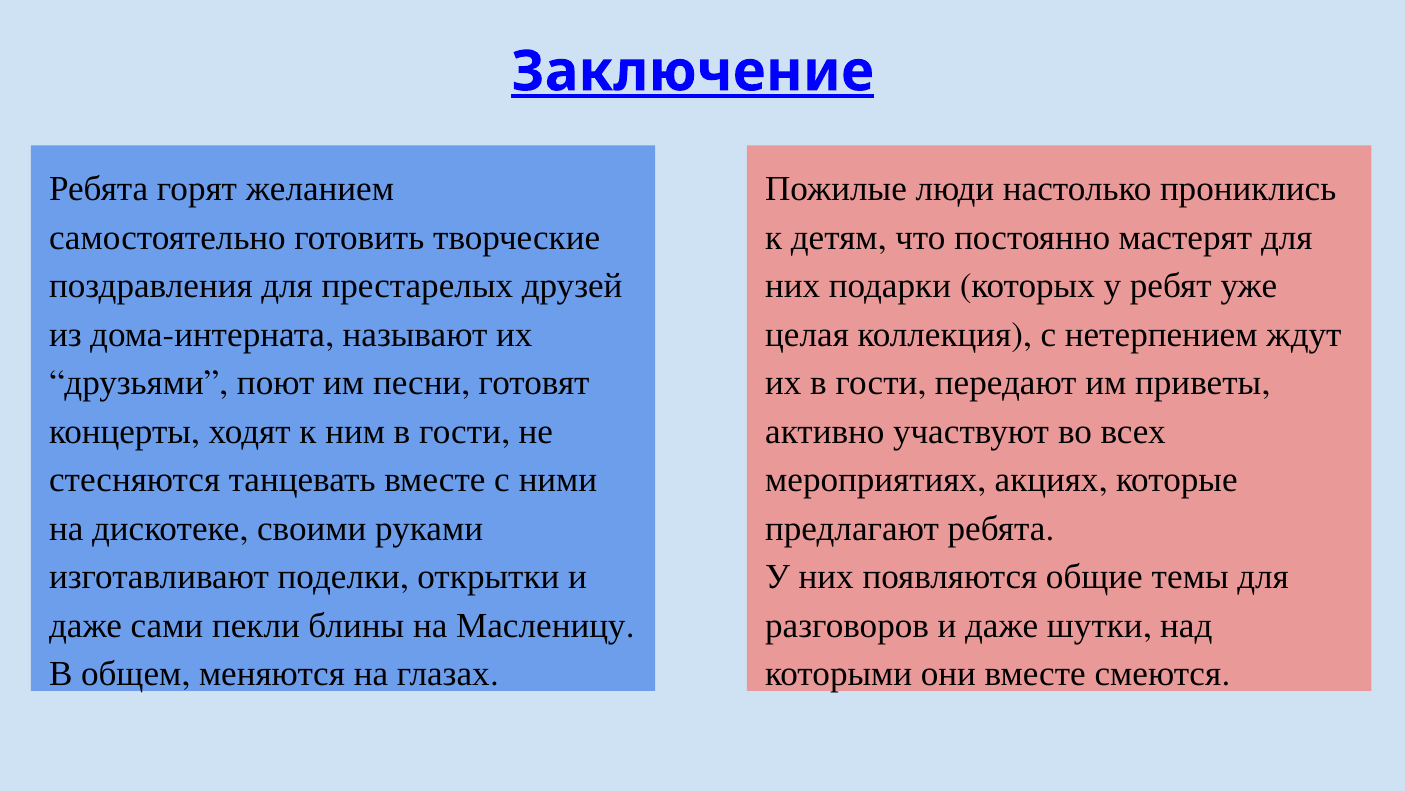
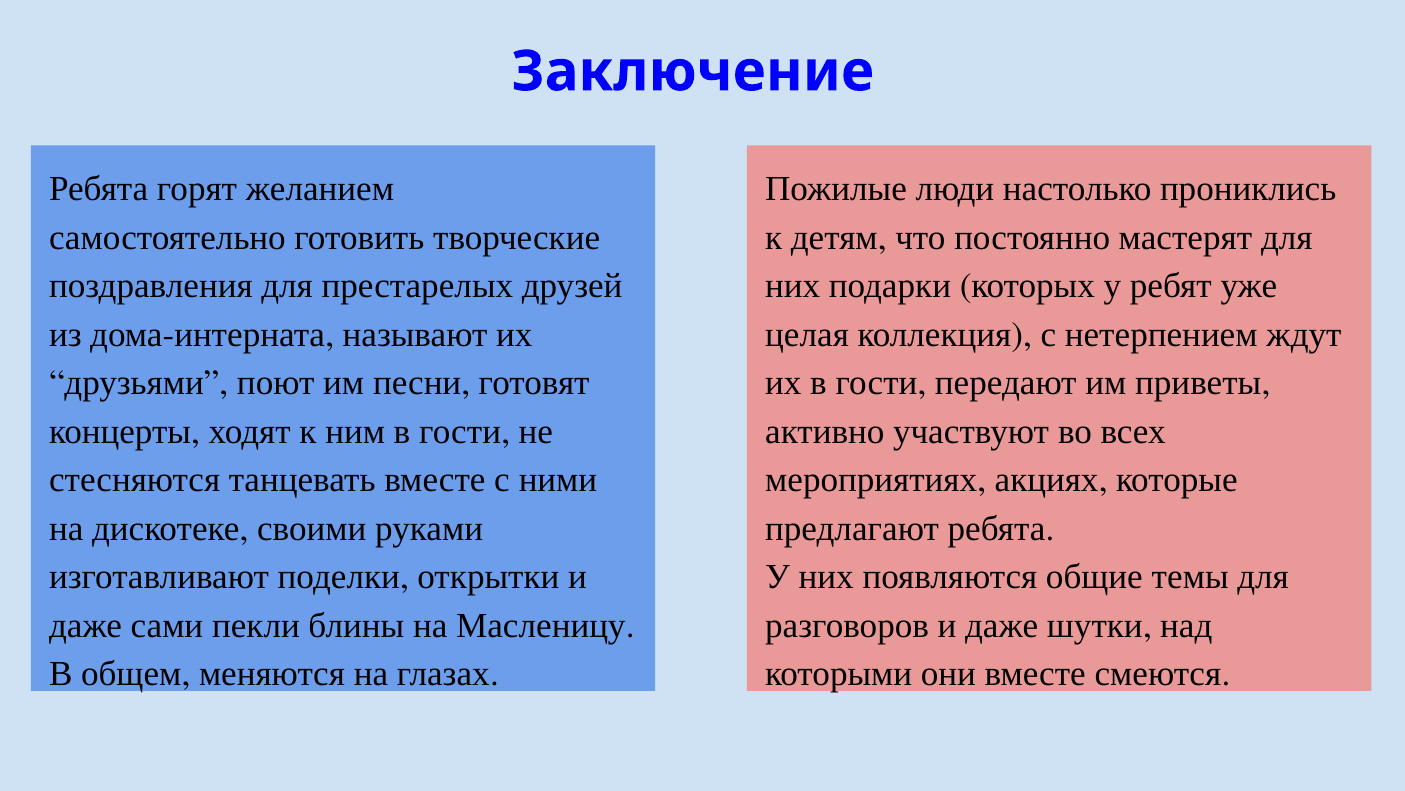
Заключение underline: present -> none
